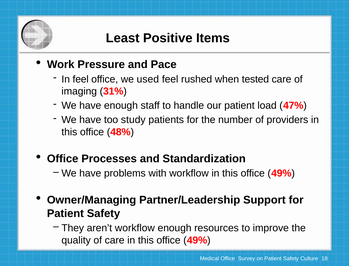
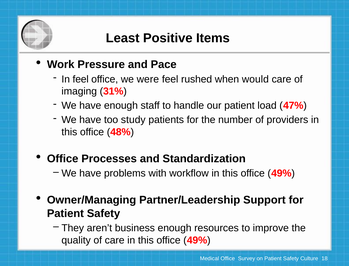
used: used -> were
tested: tested -> would
aren’t workflow: workflow -> business
